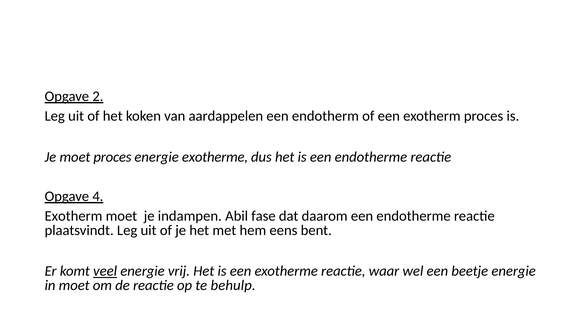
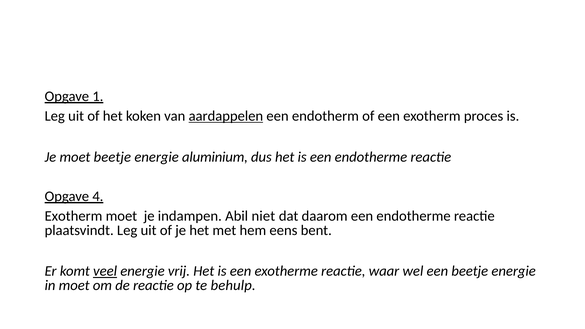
2: 2 -> 1
aardappelen underline: none -> present
moet proces: proces -> beetje
energie exotherme: exotherme -> aluminium
fase: fase -> niet
